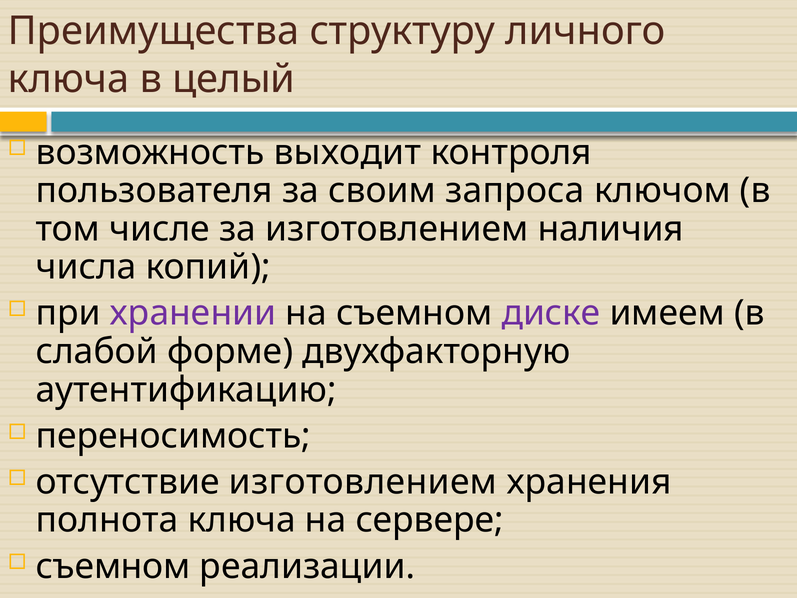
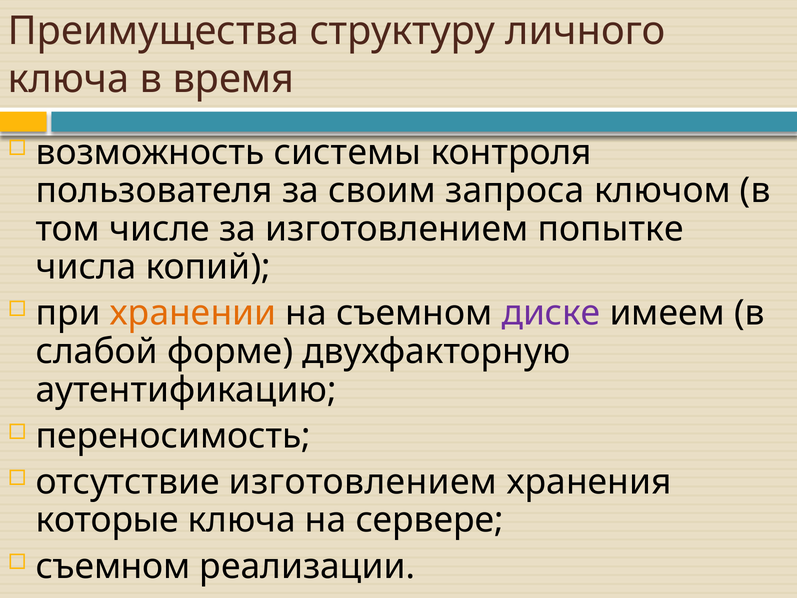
целый: целый -> время
выходит: выходит -> системы
наличия: наличия -> попытке
хранении colour: purple -> orange
полнота: полнота -> которые
